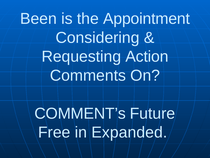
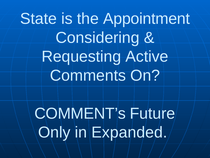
Been: Been -> State
Action: Action -> Active
Free: Free -> Only
